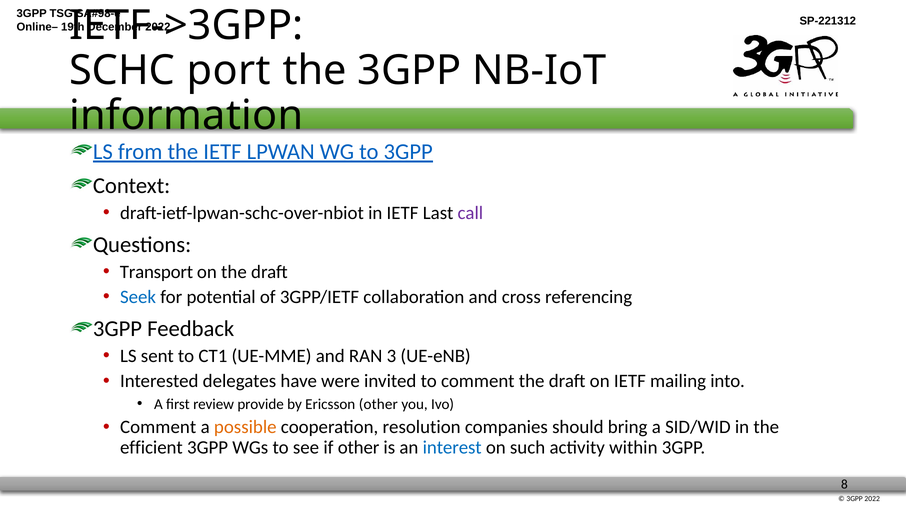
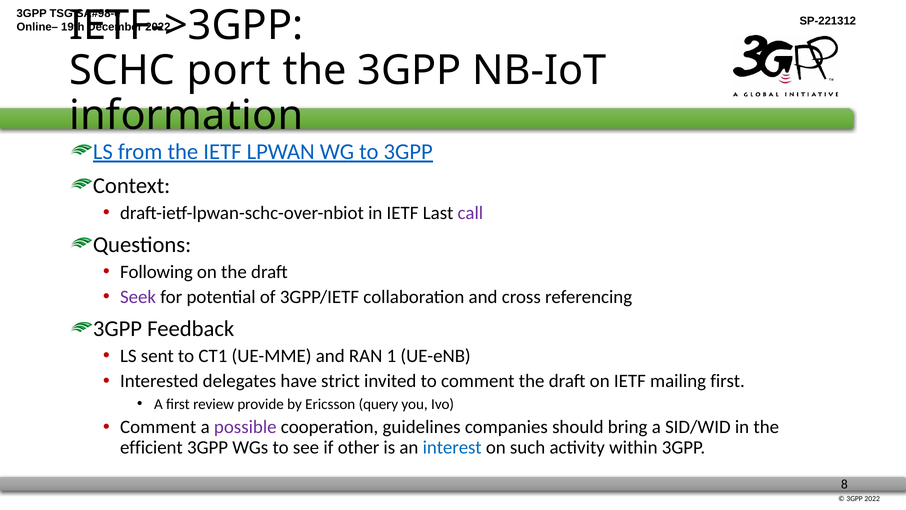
Transport: Transport -> Following
Seek colour: blue -> purple
3: 3 -> 1
were: were -> strict
mailing into: into -> first
Ericsson other: other -> query
possible colour: orange -> purple
resolution: resolution -> guidelines
